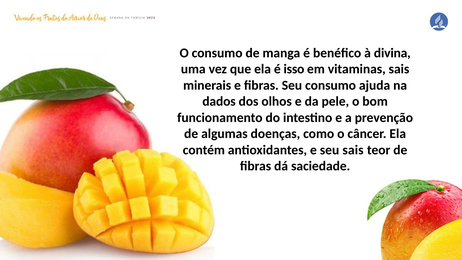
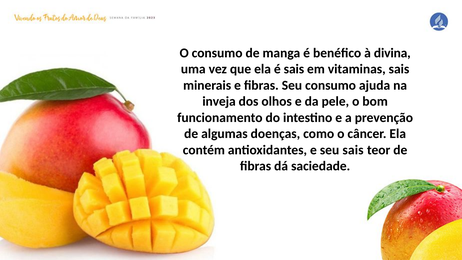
é isso: isso -> sais
dados: dados -> inveja
